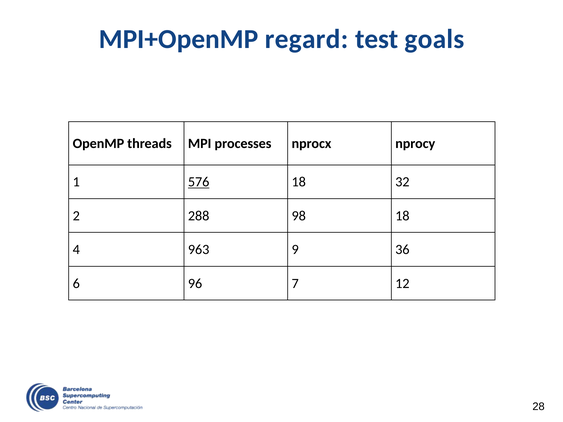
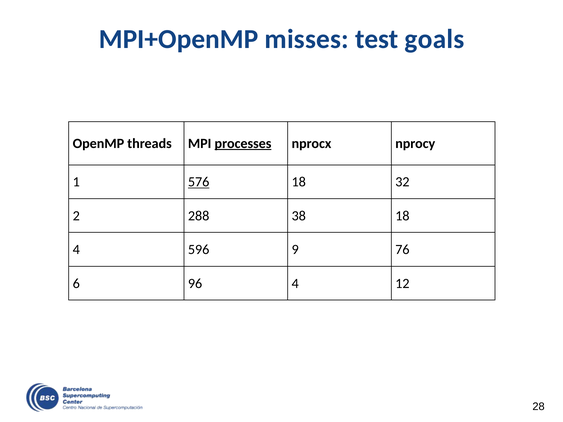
regard: regard -> misses
processes underline: none -> present
98: 98 -> 38
963: 963 -> 596
36: 36 -> 76
96 7: 7 -> 4
